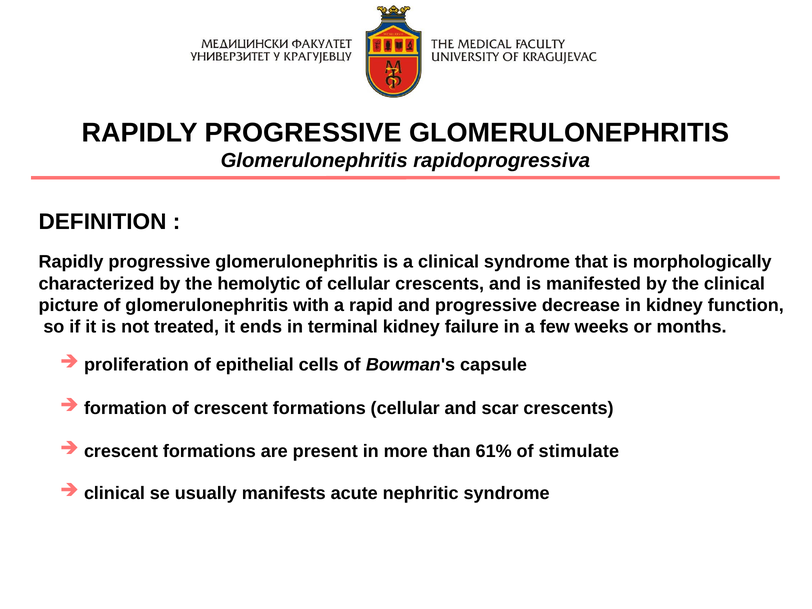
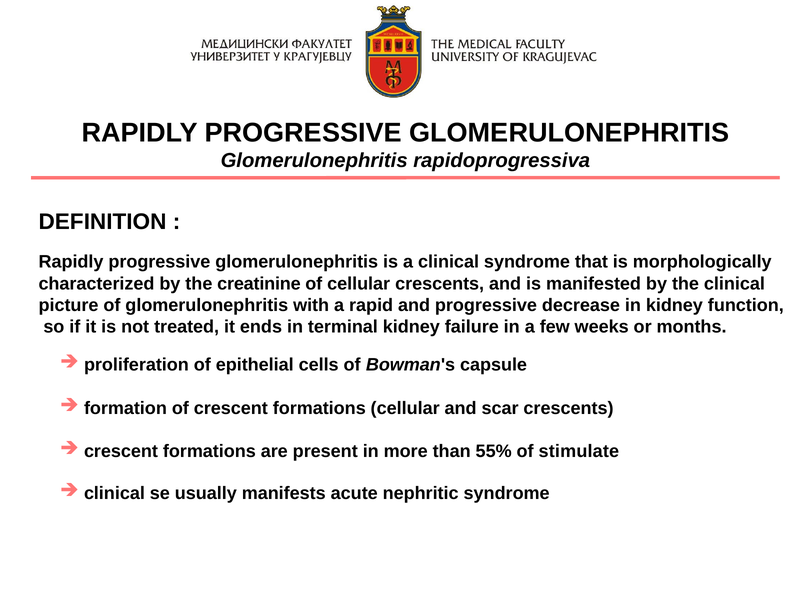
hemolytic: hemolytic -> creatinine
61%: 61% -> 55%
